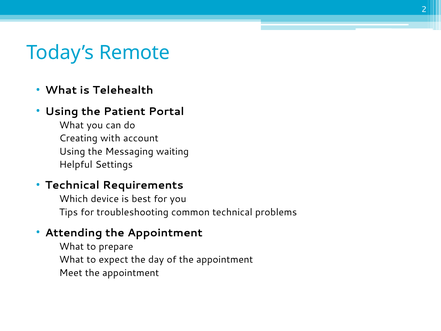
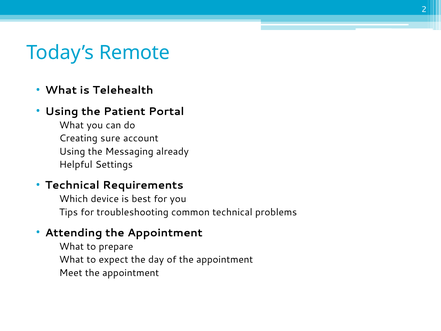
with: with -> sure
waiting: waiting -> already
